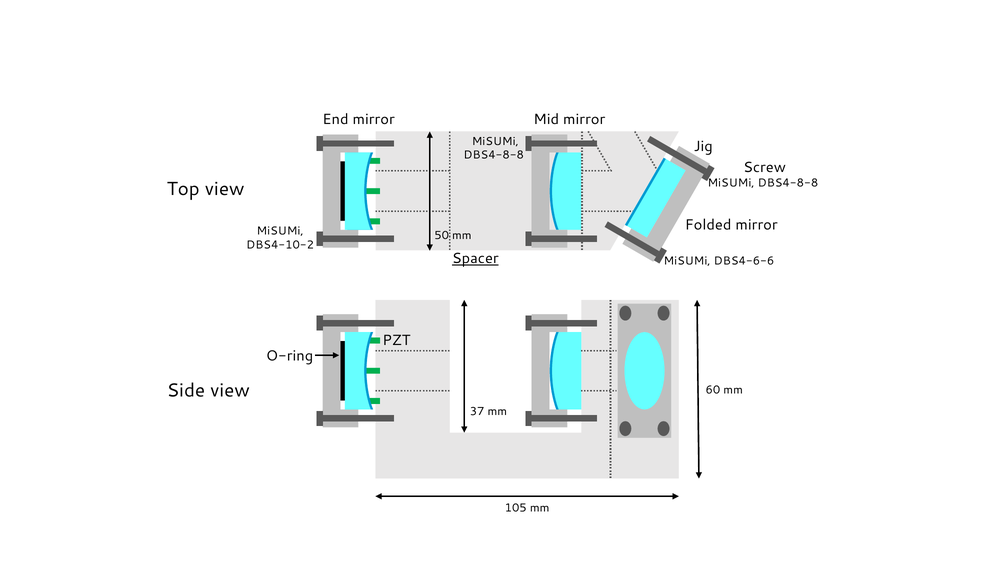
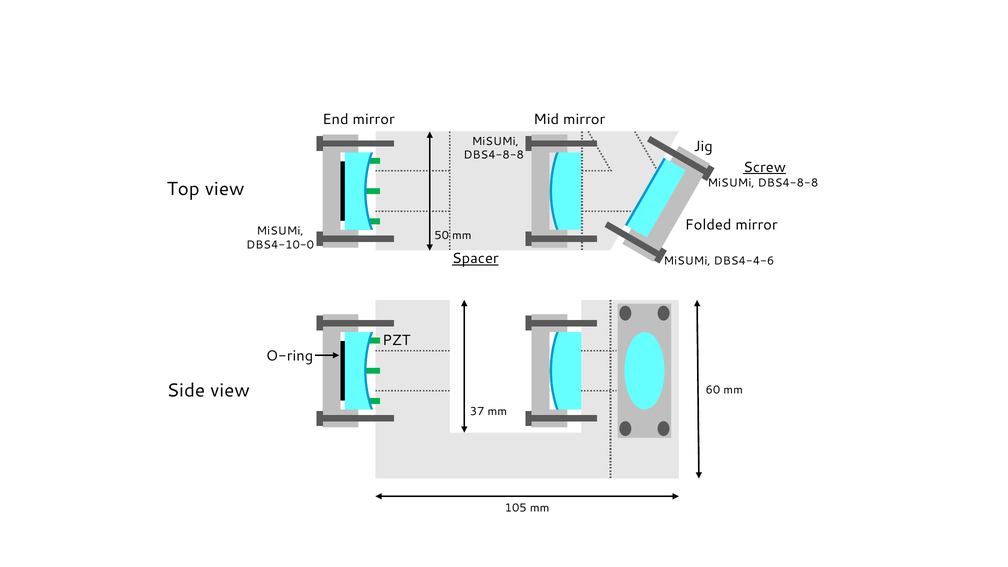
Screw underline: none -> present
DBS4-10-2: DBS4-10-2 -> DBS4-10-0
DBS4-6-6: DBS4-6-6 -> DBS4-4-6
